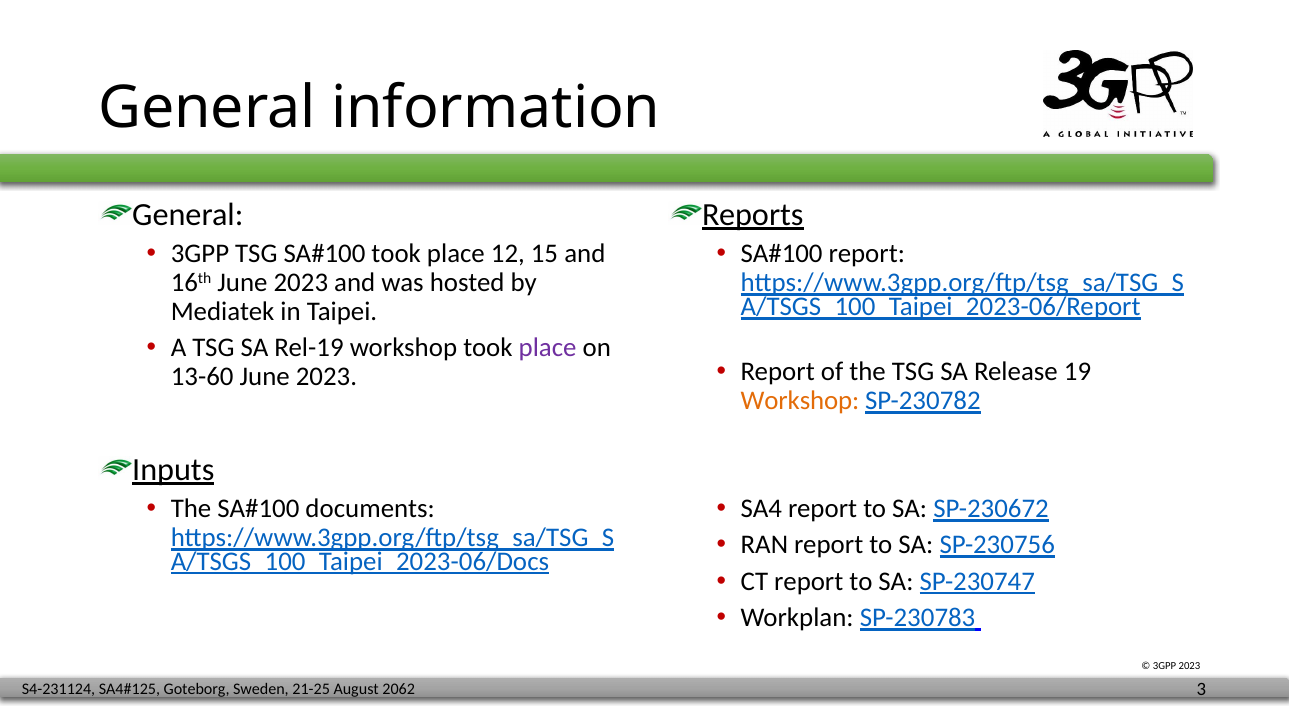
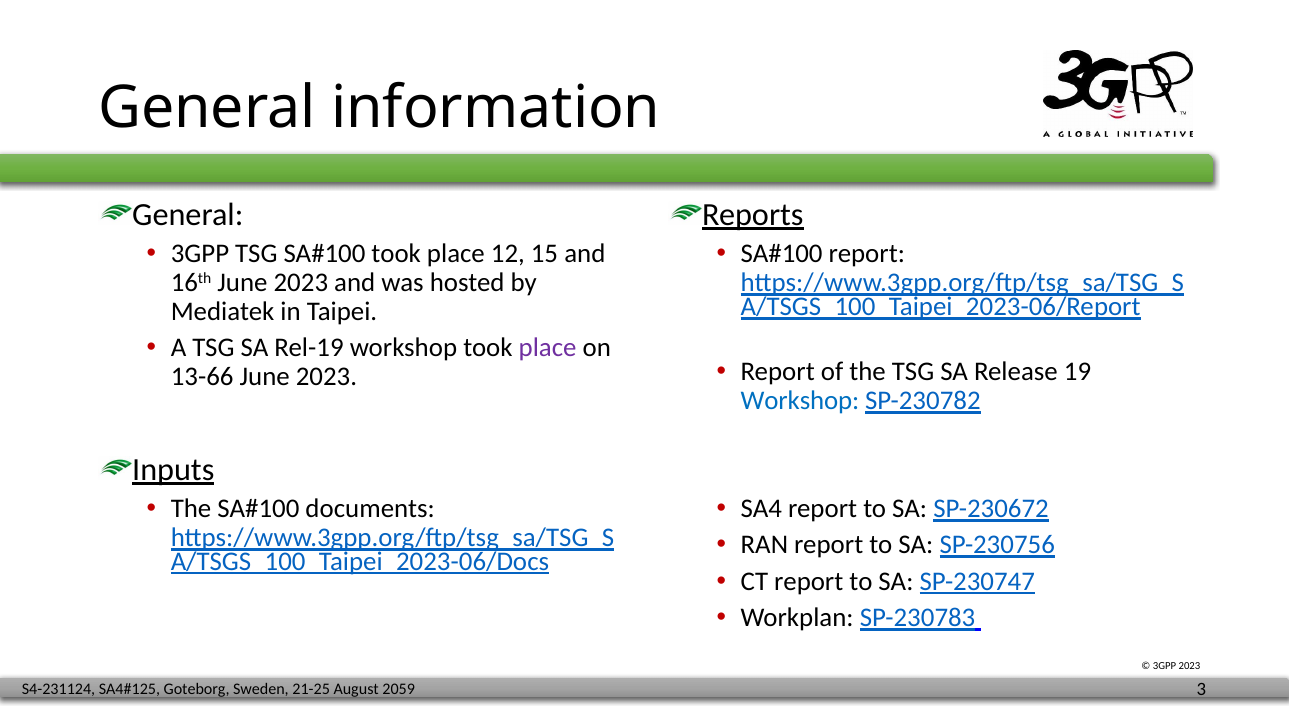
13-60: 13-60 -> 13-66
Workshop at (800, 401) colour: orange -> blue
2062: 2062 -> 2059
